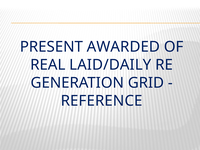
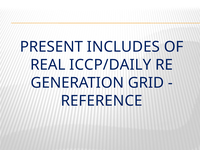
AWARDED: AWARDED -> INCLUDES
LAID/DAILY: LAID/DAILY -> ICCP/DAILY
